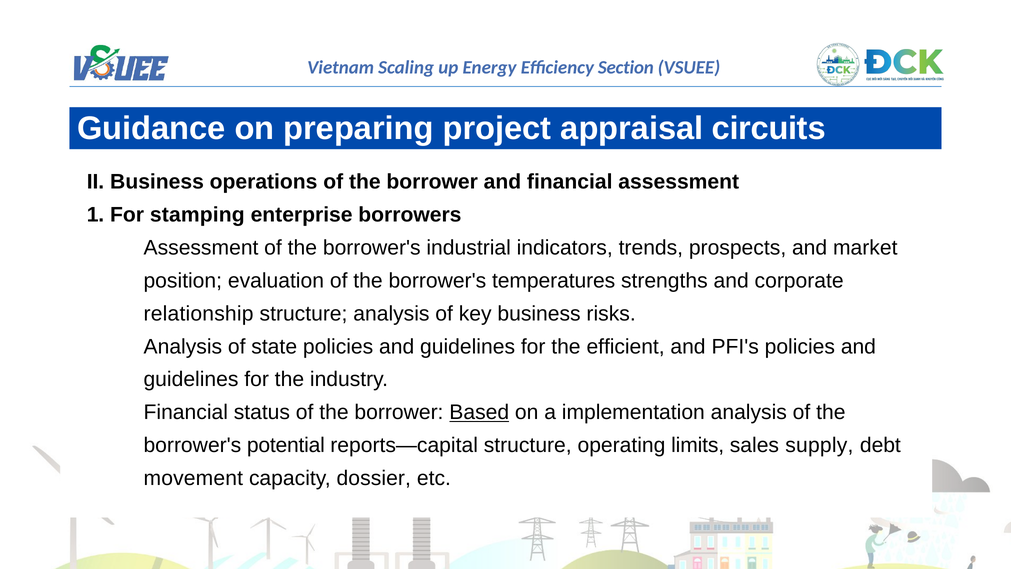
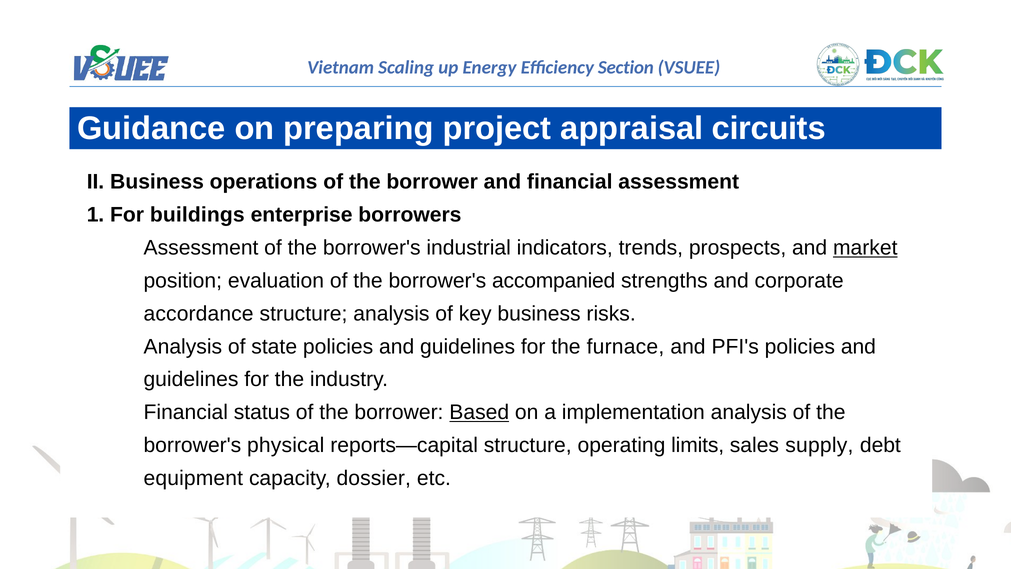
stamping: stamping -> buildings
market underline: none -> present
temperatures: temperatures -> accompanied
relationship: relationship -> accordance
efficient: efficient -> furnace
potential: potential -> physical
movement: movement -> equipment
